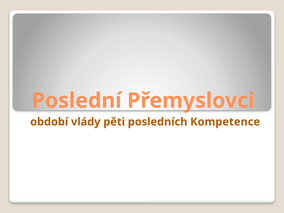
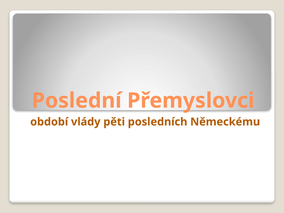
Kompetence: Kompetence -> Německému
